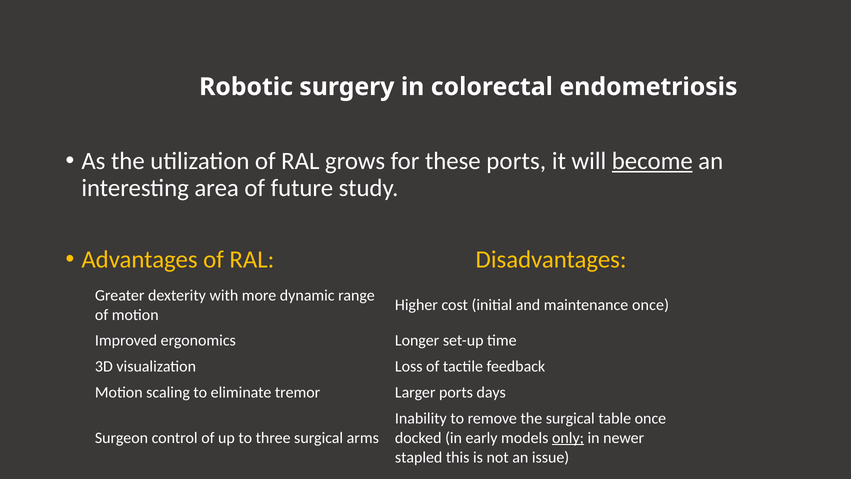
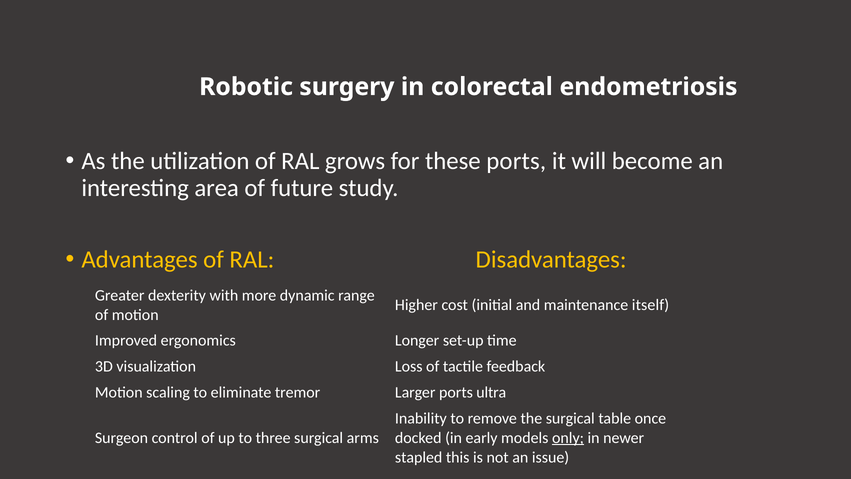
become underline: present -> none
maintenance once: once -> itself
days: days -> ultra
